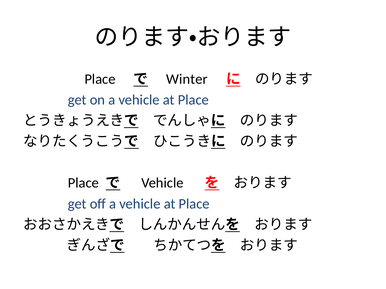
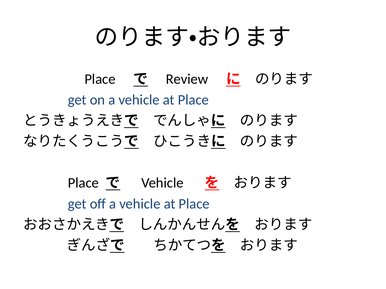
Winter: Winter -> Review
